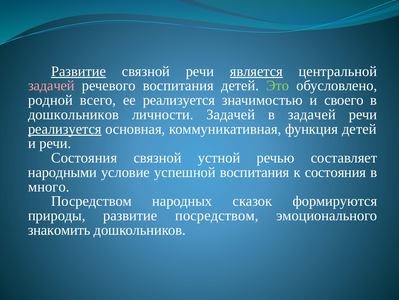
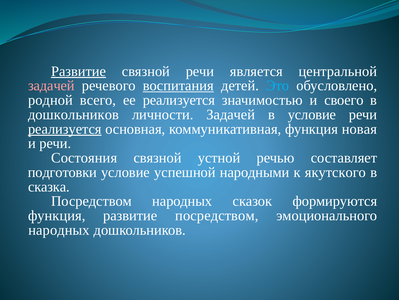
является underline: present -> none
воспитания at (178, 85) underline: none -> present
Это colour: light green -> light blue
в задачей: задачей -> условие
функция детей: детей -> новая
народными: народными -> подготовки
успешной воспитания: воспитания -> народными
к состояния: состояния -> якутского
много: много -> сказка
природы at (57, 215): природы -> функция
знакомить at (59, 230): знакомить -> народных
